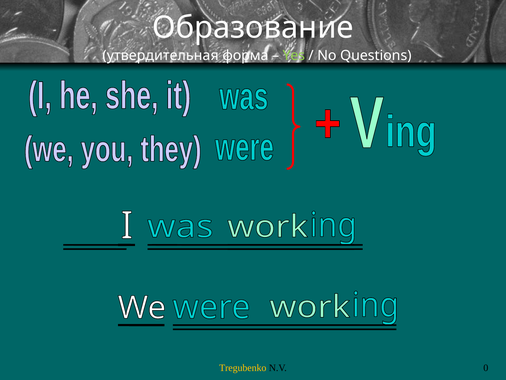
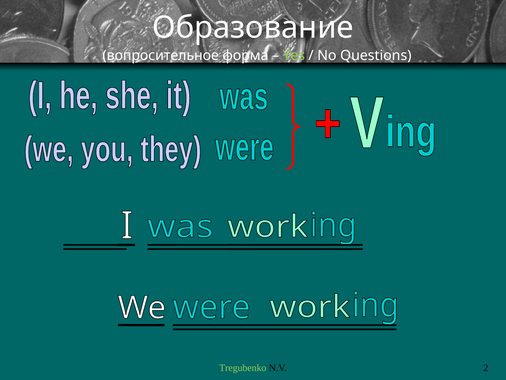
утвердительная: утвердительная -> вопросительное
Tregubenko colour: yellow -> light green
0: 0 -> 2
